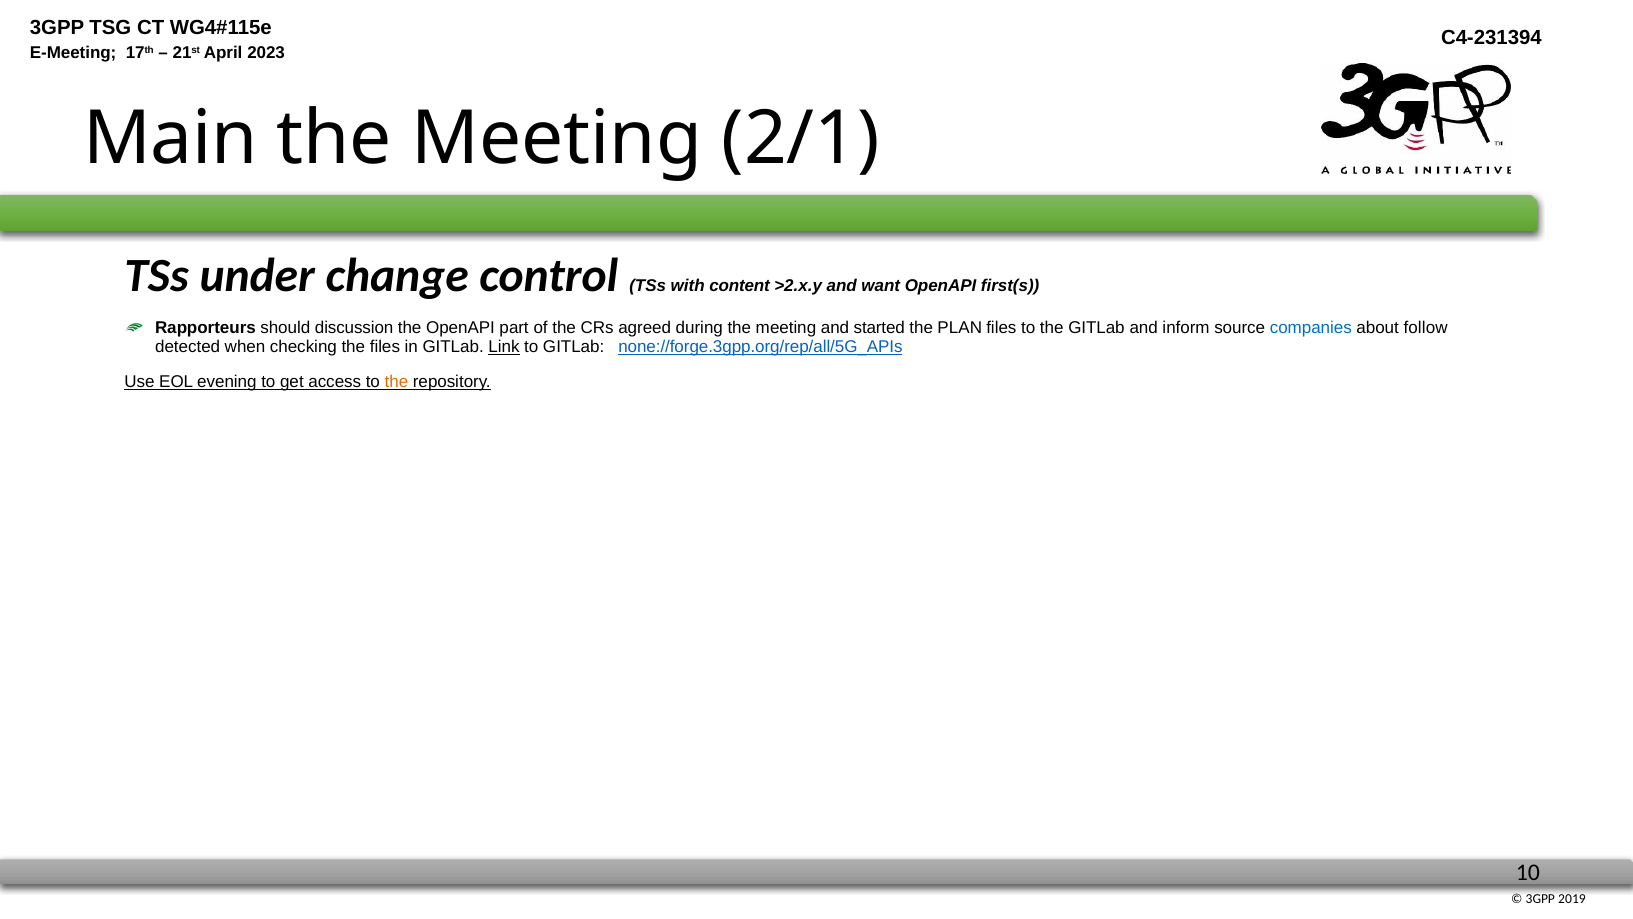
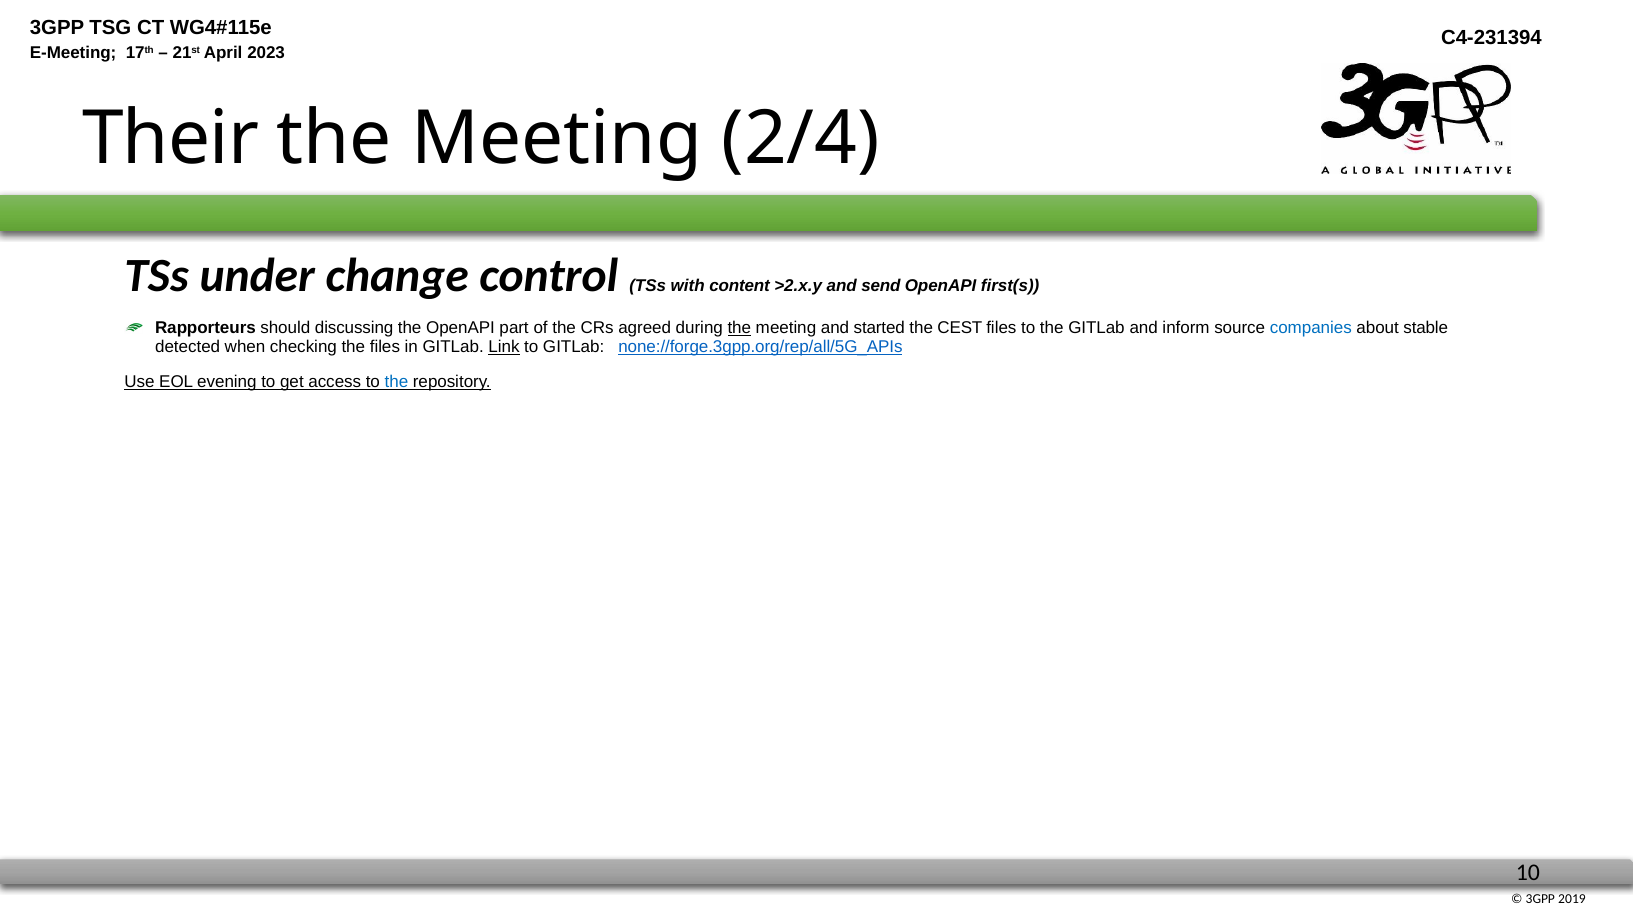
Main: Main -> Their
2/1: 2/1 -> 2/4
want: want -> send
discussion: discussion -> discussing
the at (739, 328) underline: none -> present
PLAN: PLAN -> CEST
follow: follow -> stable
the at (396, 382) colour: orange -> blue
